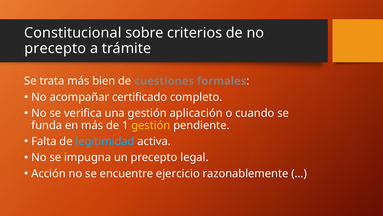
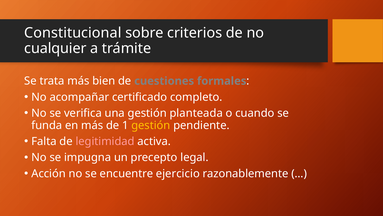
precepto at (55, 48): precepto -> cualquier
aplicación: aplicación -> planteada
legitimidad colour: light blue -> pink
